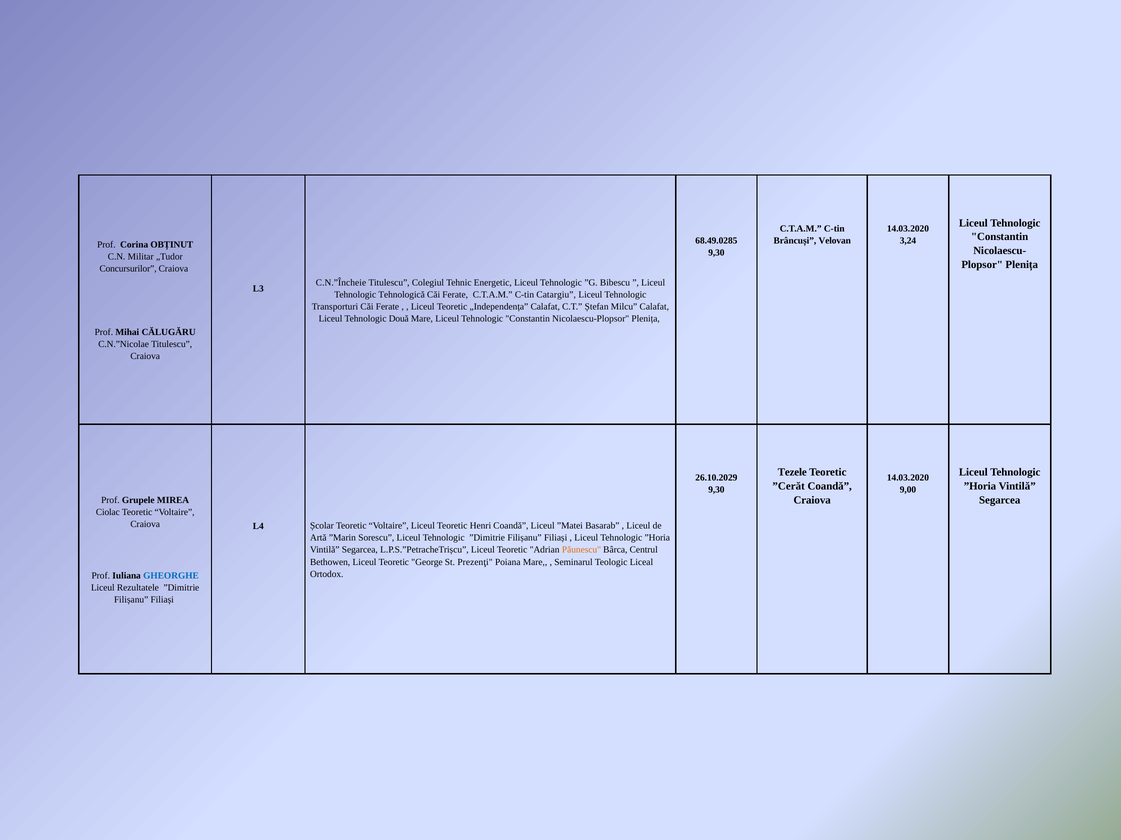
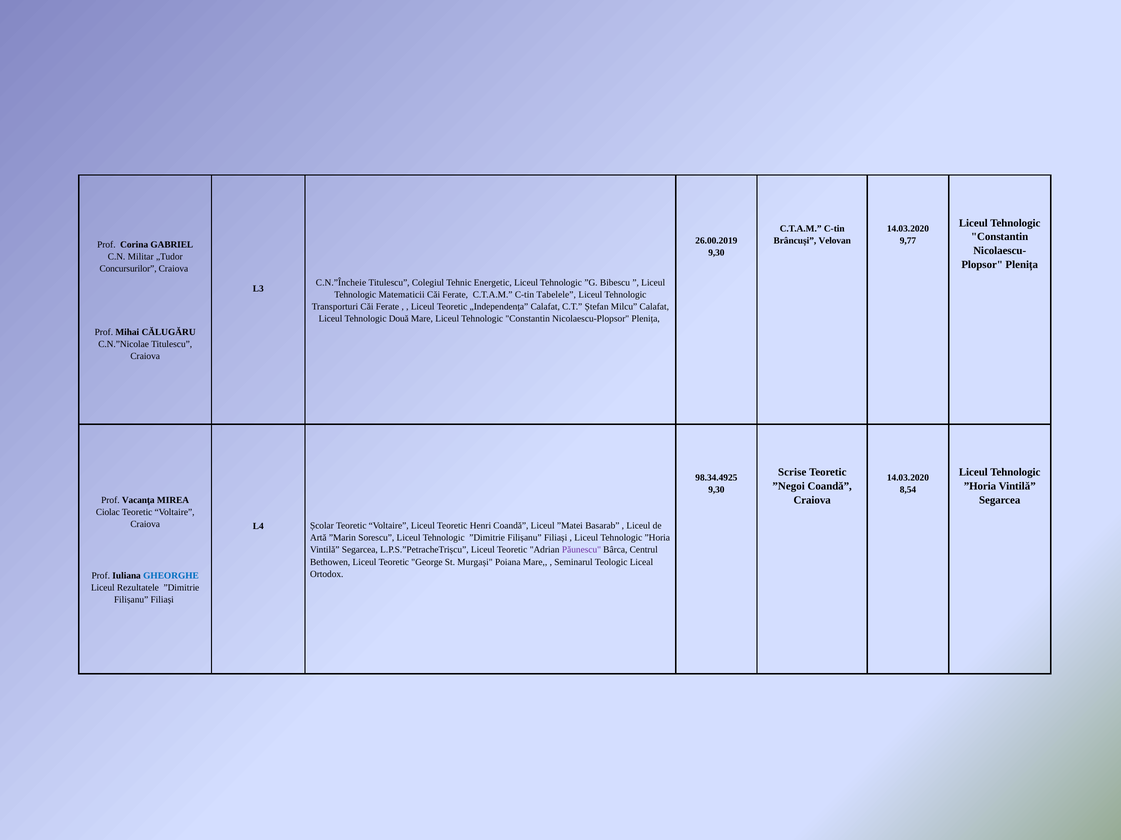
68.49.0285: 68.49.0285 -> 26.00.2019
3,24: 3,24 -> 9,77
OBȚINUT: OBȚINUT -> GABRIEL
Tehnologică: Tehnologică -> Matematicii
Catargiu: Catargiu -> Tabelele
Tezele: Tezele -> Scrise
26.10.2029: 26.10.2029 -> 98.34.4925
”Cerăt: ”Cerăt -> ”Negoi
9,00: 9,00 -> 8,54
Grupele: Grupele -> Vacanţa
Păunescu colour: orange -> purple
Prezenţi: Prezenţi -> Murgași
